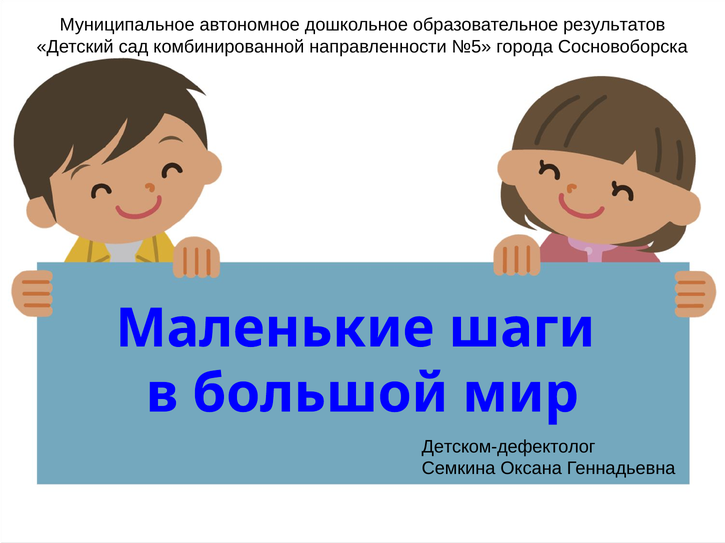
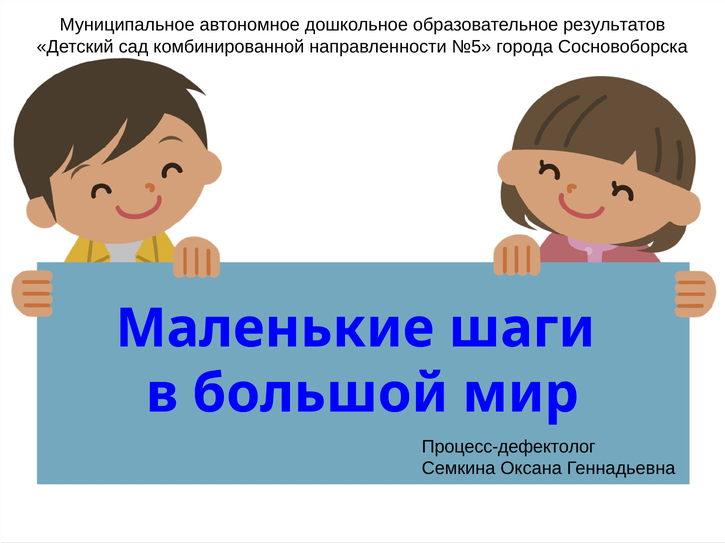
Детском-дефектолог: Детском-дефектолог -> Процесс-дефектолог
